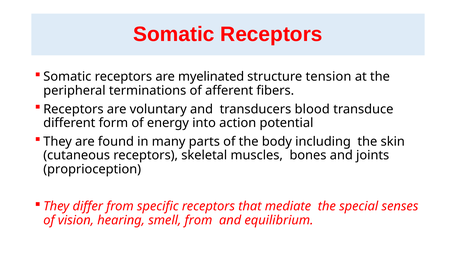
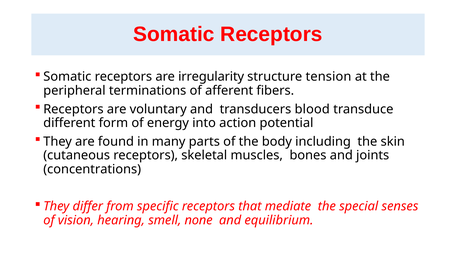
myelinated: myelinated -> irregularity
proprioception: proprioception -> concentrations
smell from: from -> none
